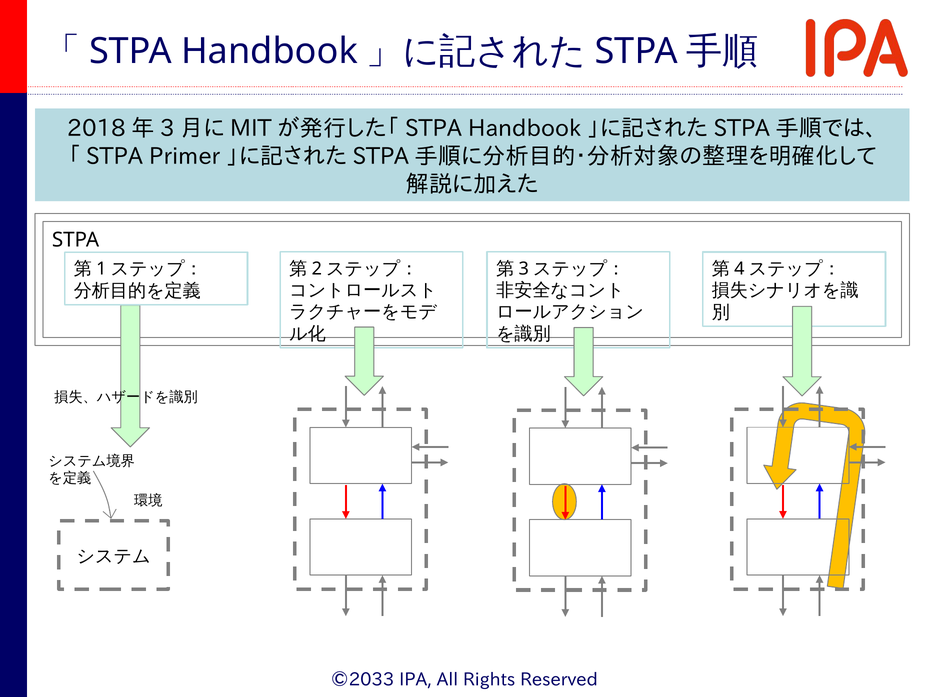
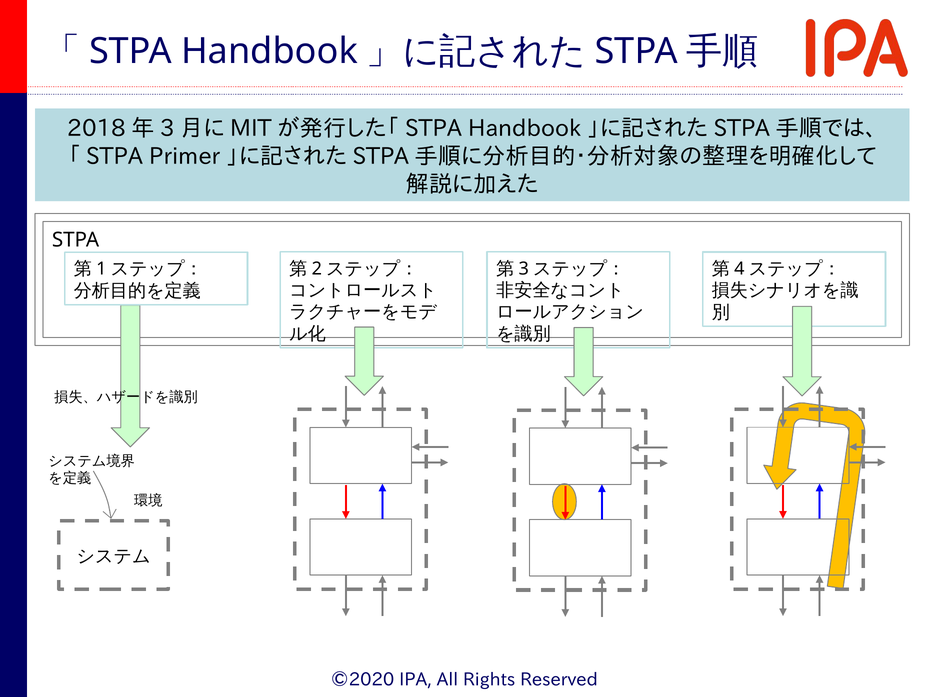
©2033: ©2033 -> ©2020
